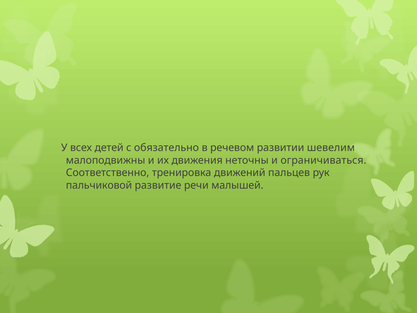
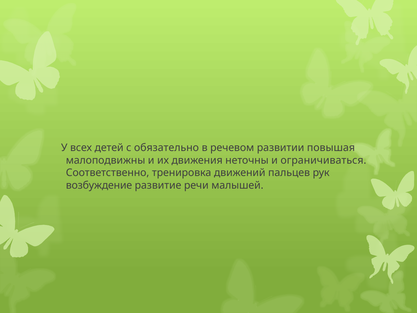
шевелим: шевелим -> повышая
пальчиковой: пальчиковой -> возбуждение
